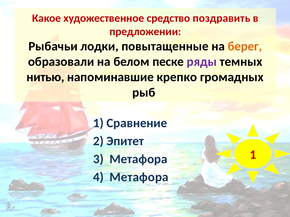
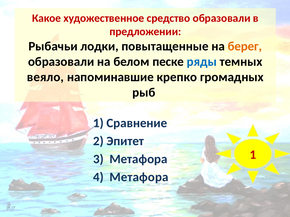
средство поздравить: поздравить -> образовали
ряды colour: purple -> blue
нитью: нитью -> веяло
